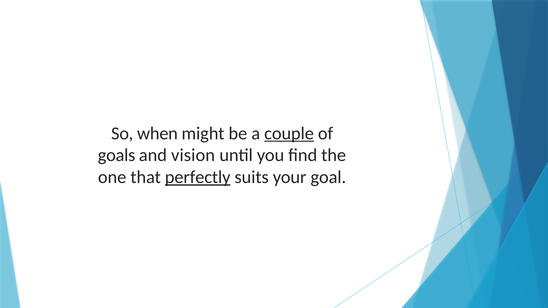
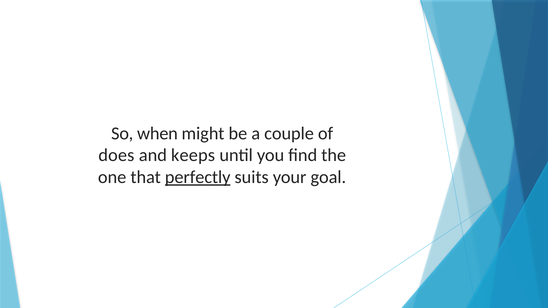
couple underline: present -> none
goals: goals -> does
vision: vision -> keeps
